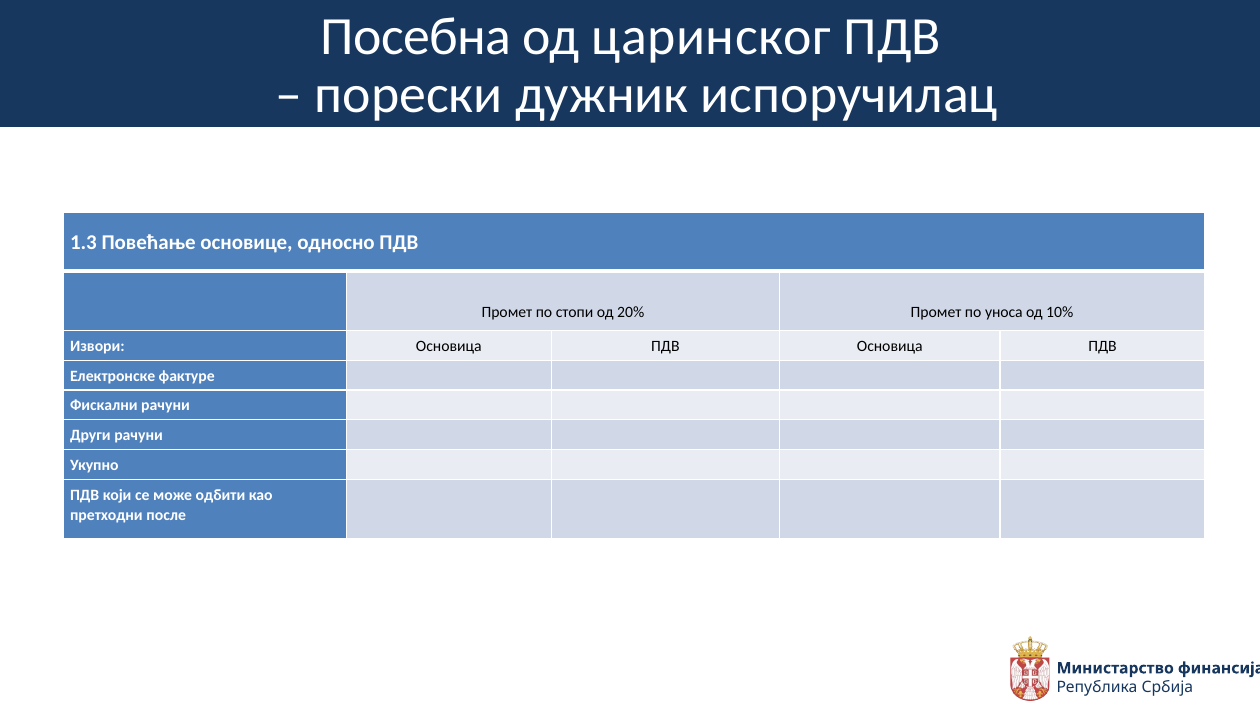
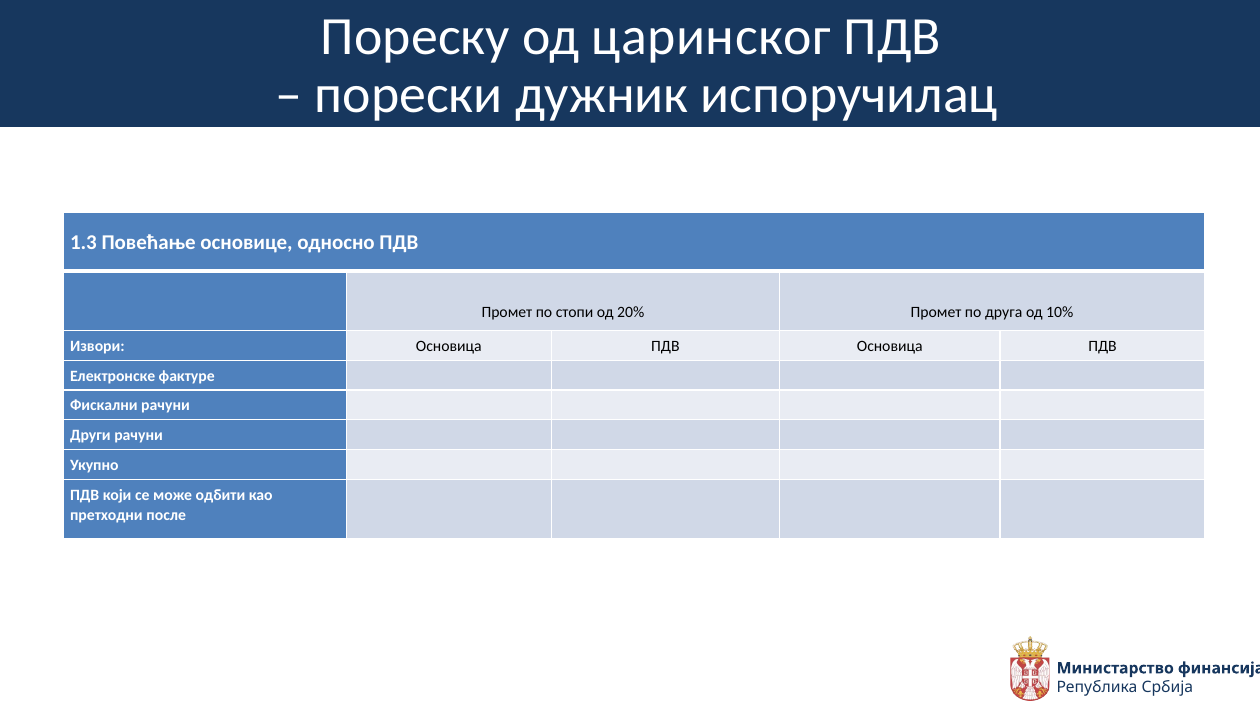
Посебна: Посебна -> Пореску
уноса: уноса -> друга
